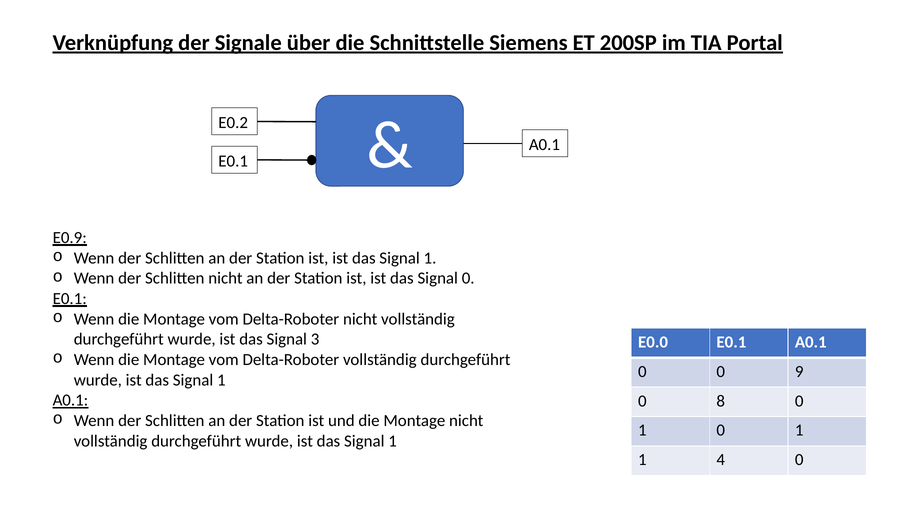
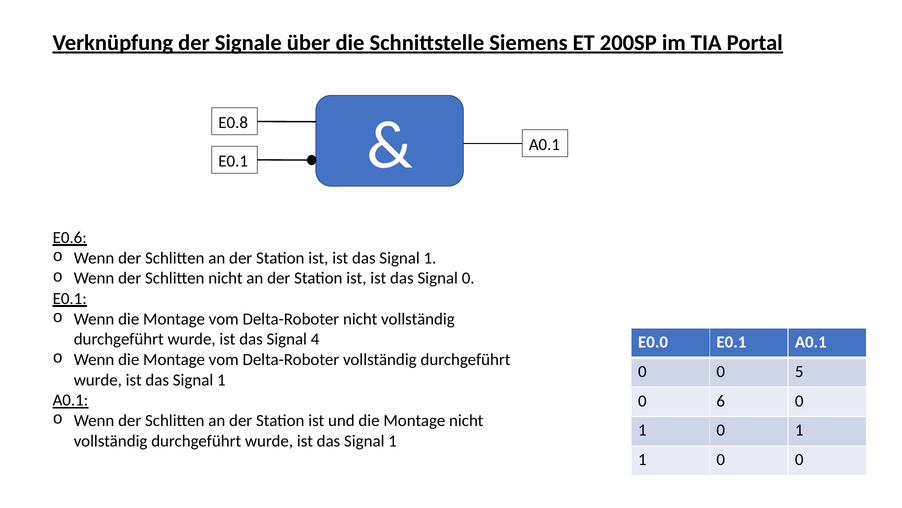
E0.2: E0.2 -> E0.8
E0.9: E0.9 -> E0.6
3: 3 -> 4
9: 9 -> 5
8: 8 -> 6
4 at (721, 459): 4 -> 0
